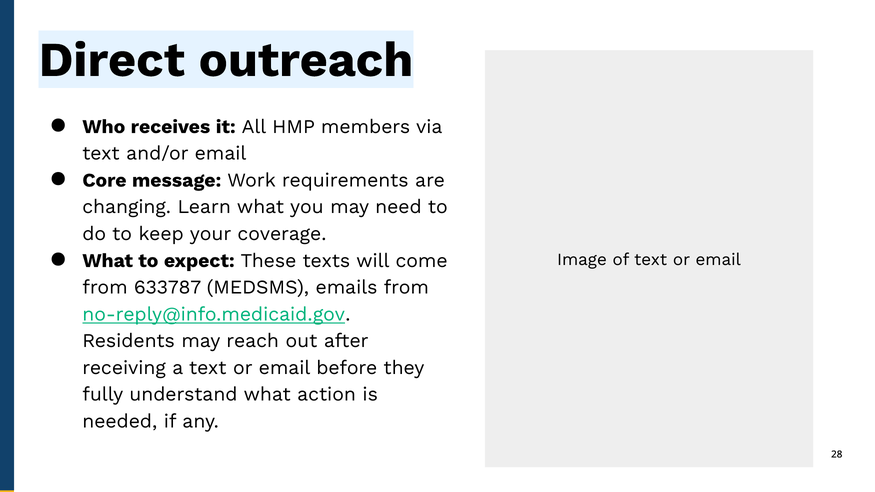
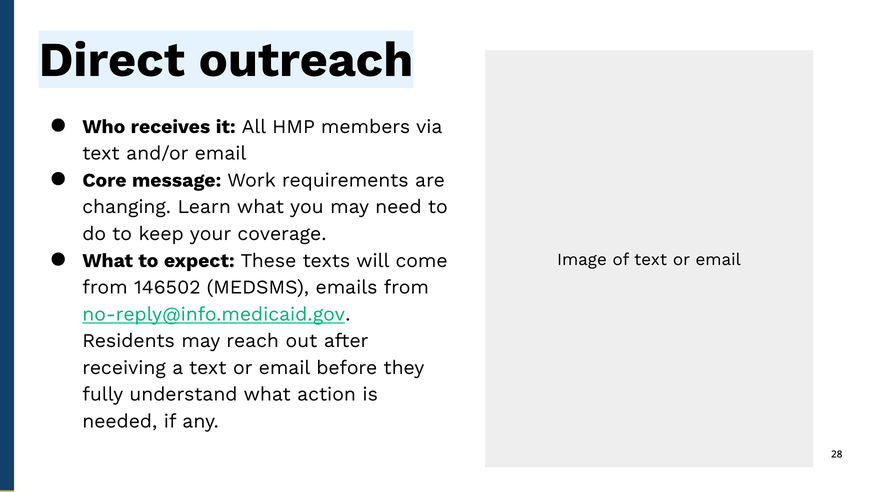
633787: 633787 -> 146502
